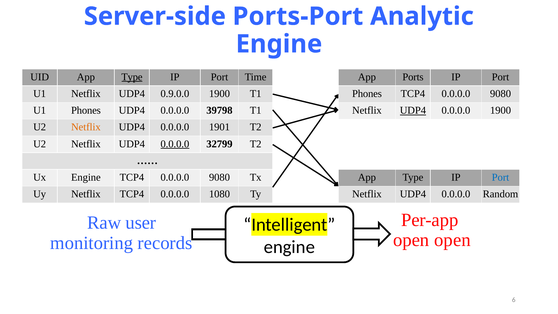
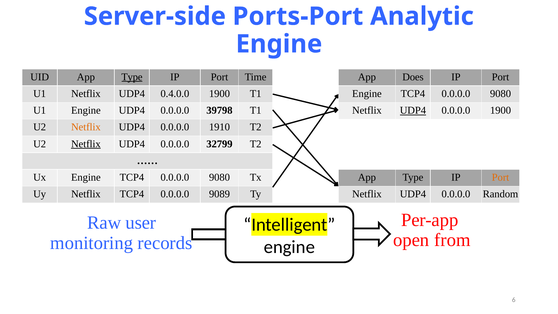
Ports: Ports -> Does
0.9.0.0: 0.9.0.0 -> 0.4.0.0
Phones at (367, 94): Phones -> Engine
U1 Phones: Phones -> Engine
1901: 1901 -> 1910
Netflix at (86, 144) underline: none -> present
0.0.0.0 at (175, 144) underline: present -> none
Port at (501, 177) colour: blue -> orange
1080: 1080 -> 9089
open open: open -> from
